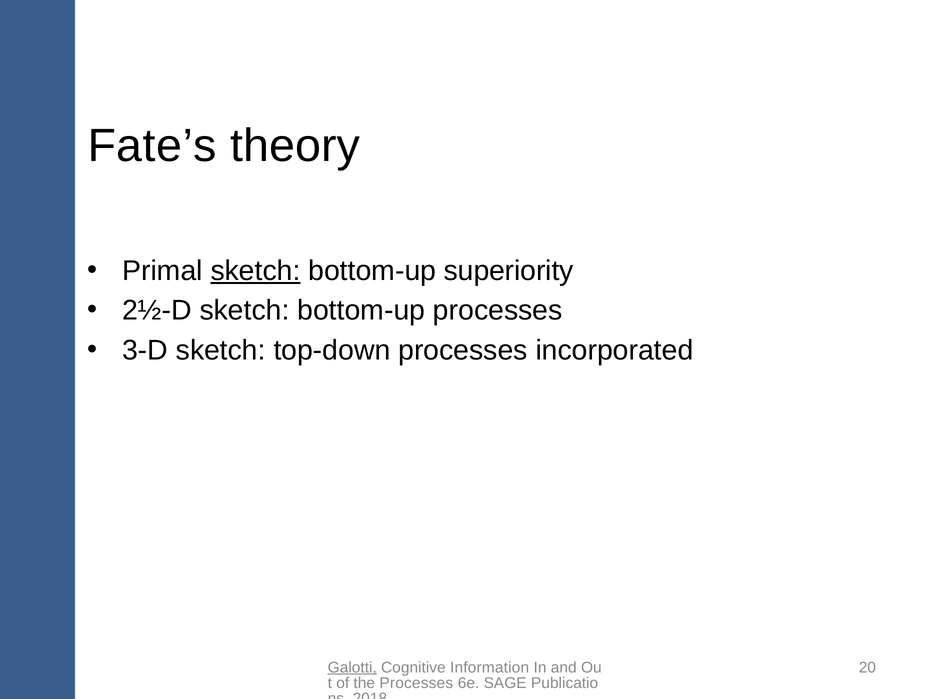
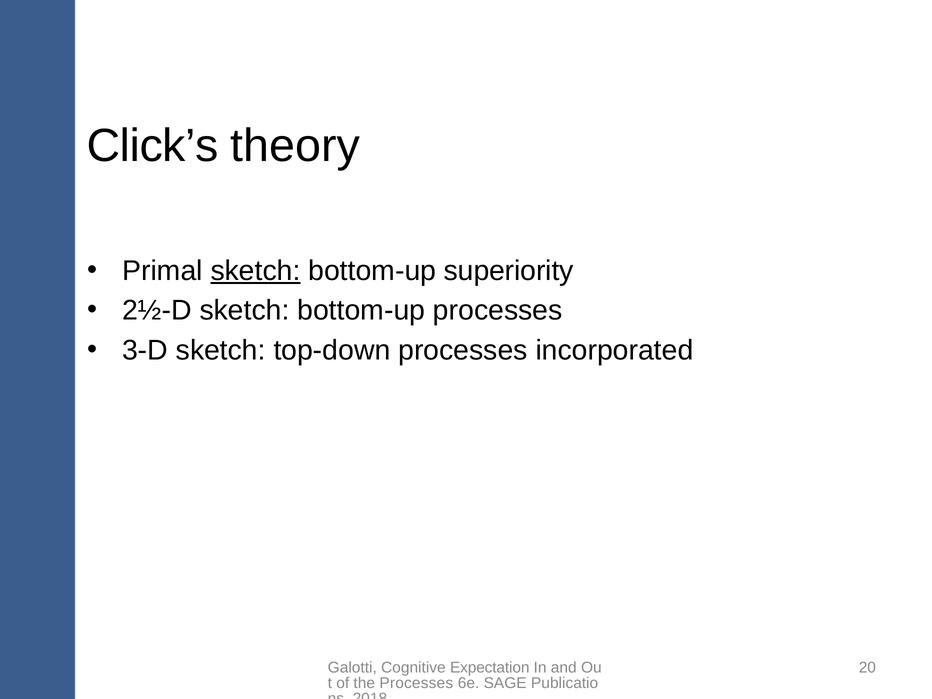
Fate’s: Fate’s -> Click’s
Galotti underline: present -> none
Information: Information -> Expectation
